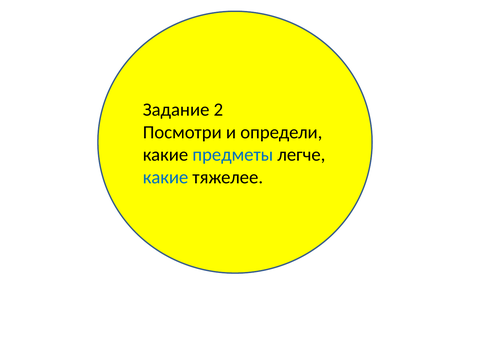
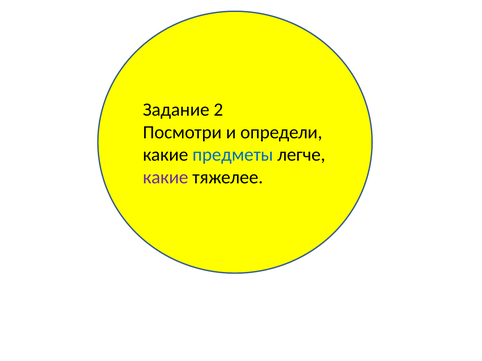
какие at (166, 177) colour: blue -> purple
